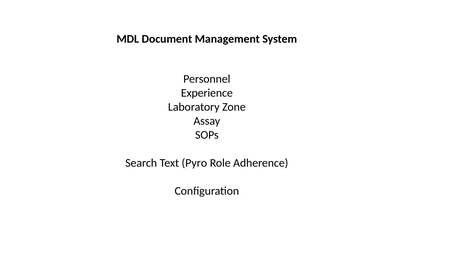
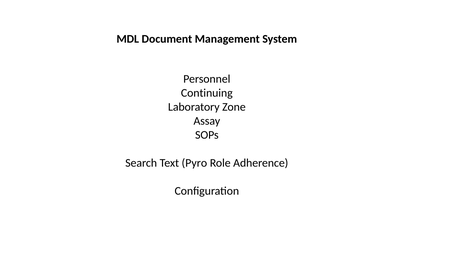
Experience: Experience -> Continuing
